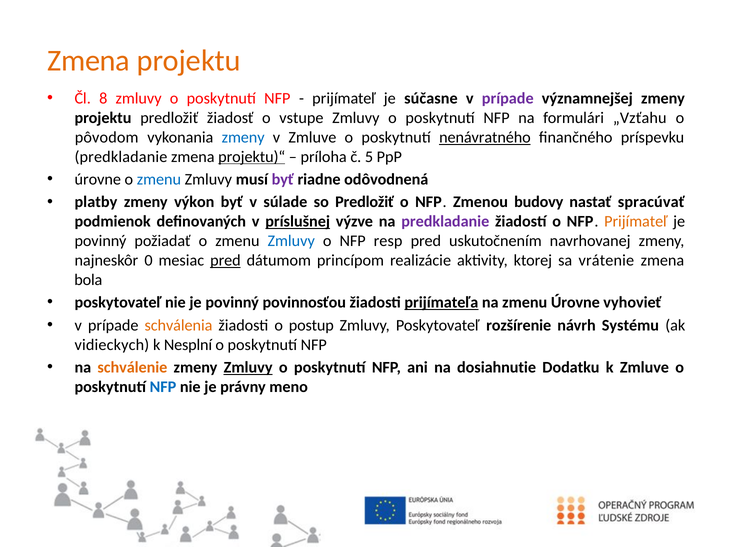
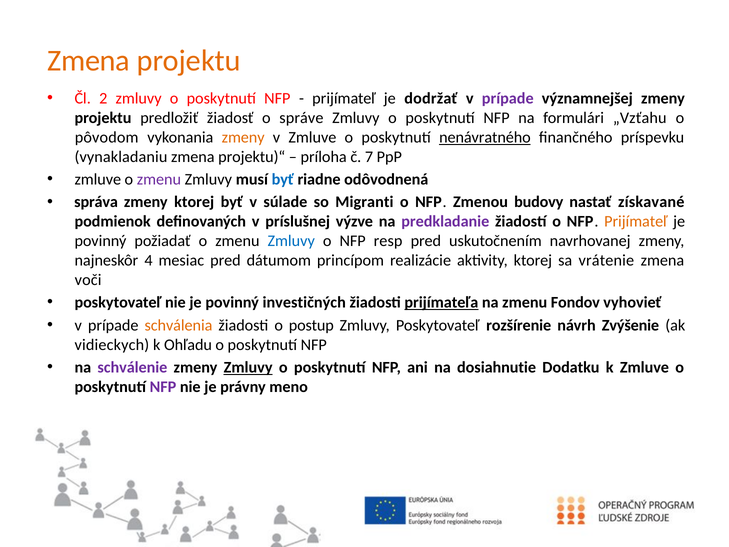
8: 8 -> 2
súčasne: súčasne -> dodržať
vstupe: vstupe -> správe
zmeny at (243, 137) colour: blue -> orange
predkladanie at (121, 157): predkladanie -> vynakladaniu
projektu)“ underline: present -> none
5: 5 -> 7
úrovne at (98, 179): úrovne -> zmluve
zmenu at (159, 179) colour: blue -> purple
byť at (283, 179) colour: purple -> blue
platby: platby -> správa
zmeny výkon: výkon -> ktorej
so Predložiť: Predložiť -> Migranti
spracúvať: spracúvať -> získavané
príslušnej underline: present -> none
0: 0 -> 4
pred at (225, 260) underline: present -> none
bola: bola -> voči
povinnosťou: povinnosťou -> investičných
zmenu Úrovne: Úrovne -> Fondov
Systému: Systému -> Zvýšenie
Nesplní: Nesplní -> Ohľadu
schválenie colour: orange -> purple
NFP at (163, 387) colour: blue -> purple
